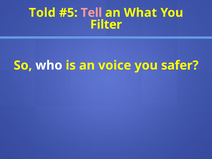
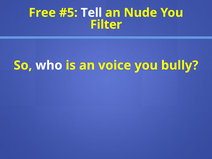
Told: Told -> Free
Tell colour: pink -> white
What: What -> Nude
safer: safer -> bully
